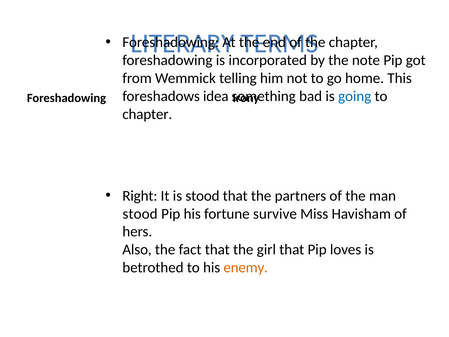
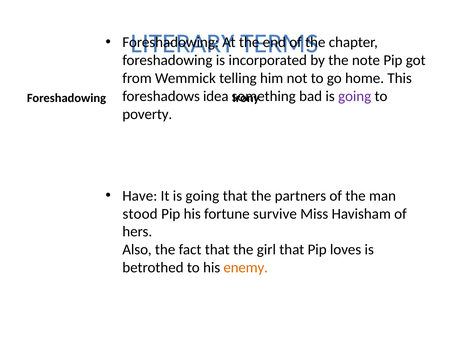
going at (355, 96) colour: blue -> purple
chapter at (147, 114): chapter -> poverty
Right: Right -> Have
It is stood: stood -> going
